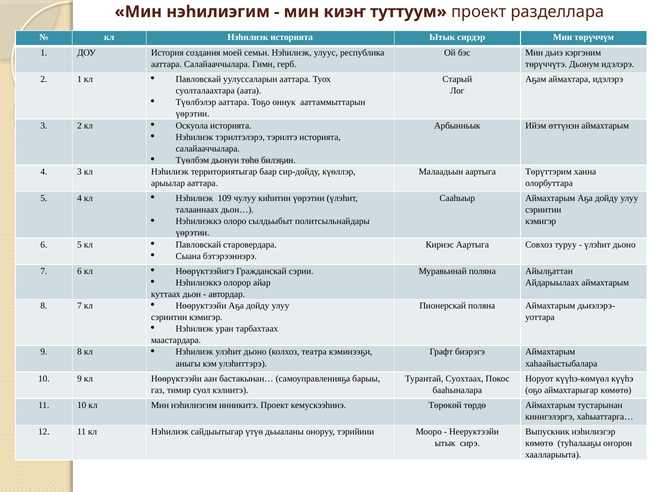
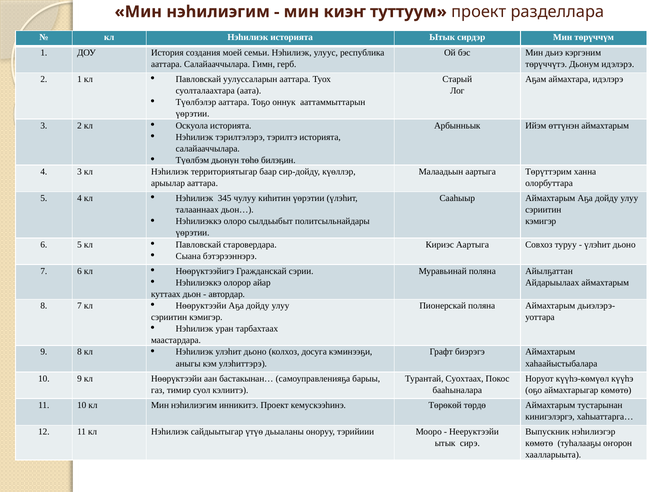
109: 109 -> 345
театра: театра -> досуга
